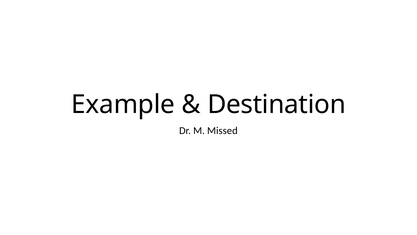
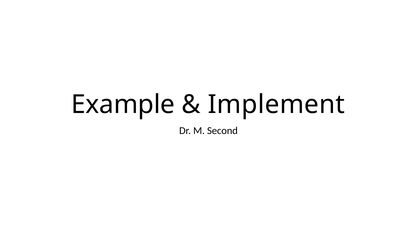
Destination: Destination -> Implement
Missed: Missed -> Second
